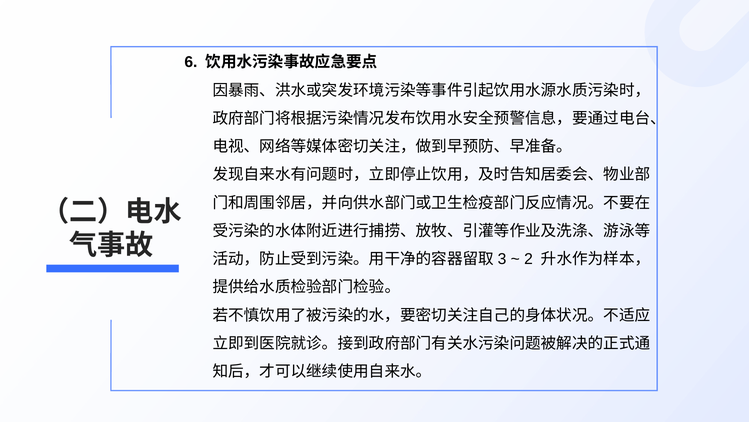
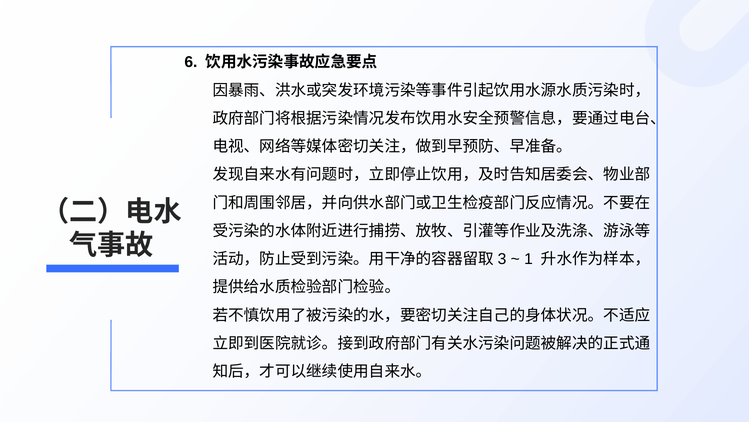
2: 2 -> 1
